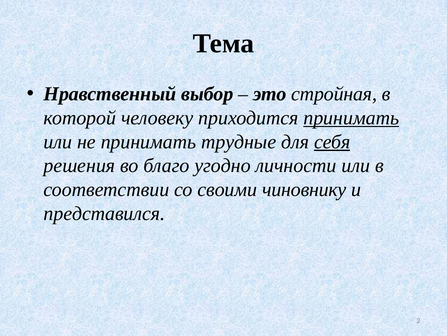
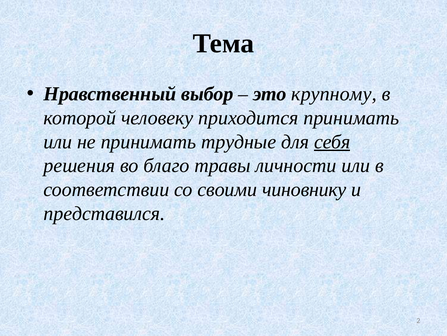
стройная: стройная -> крупному
принимать at (351, 118) underline: present -> none
угодно: угодно -> травы
